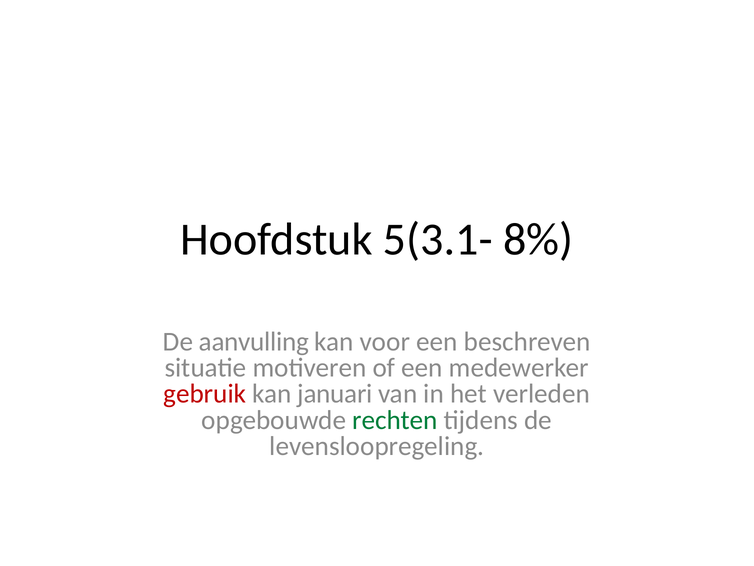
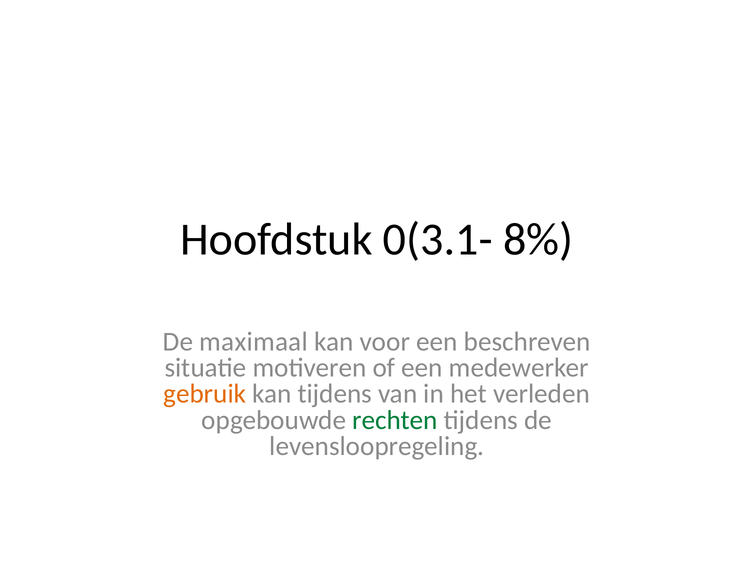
5(3.1-: 5(3.1- -> 0(3.1-
aanvulling: aanvulling -> maximaal
gebruik colour: red -> orange
kan januari: januari -> tijdens
